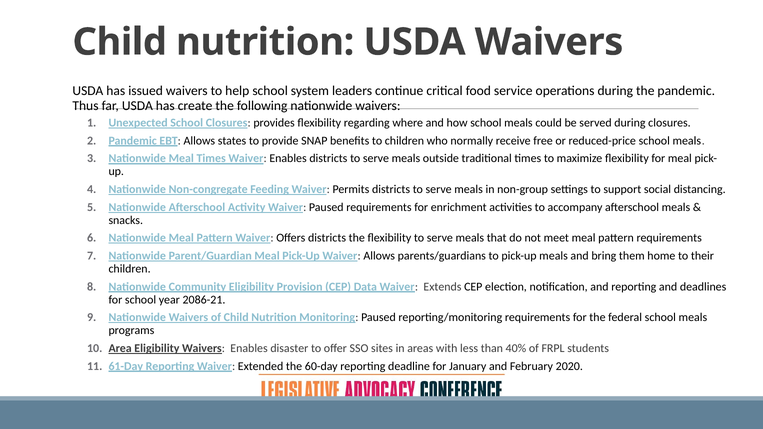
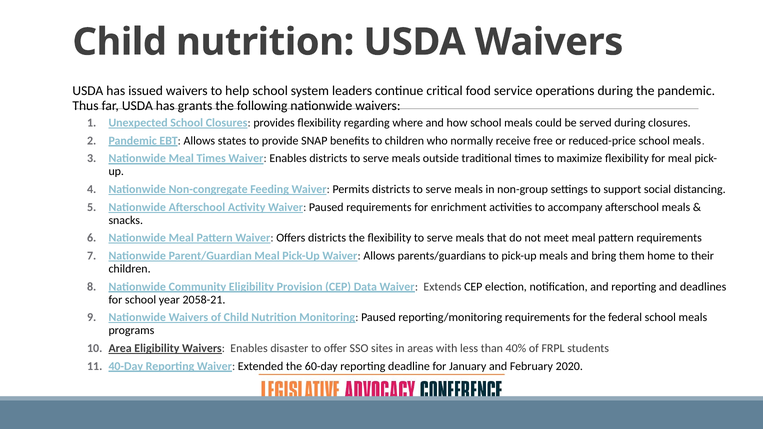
create: create -> grants
2086-21: 2086-21 -> 2058-21
61-Day: 61-Day -> 40-Day
